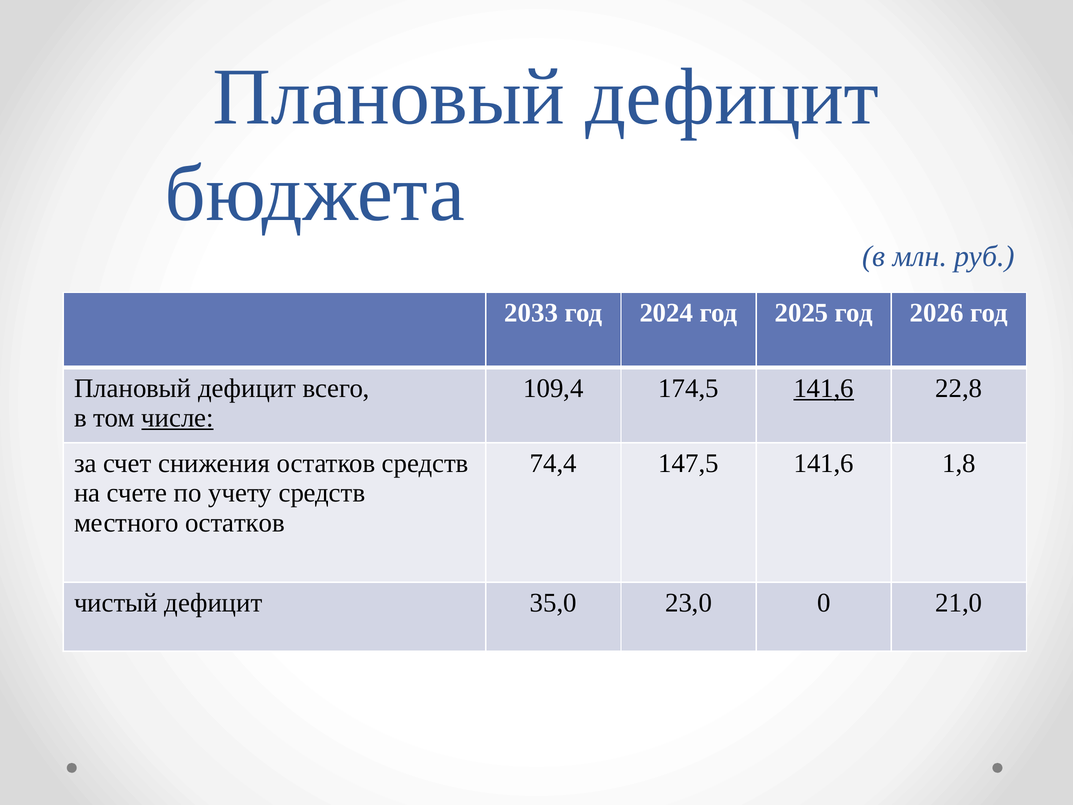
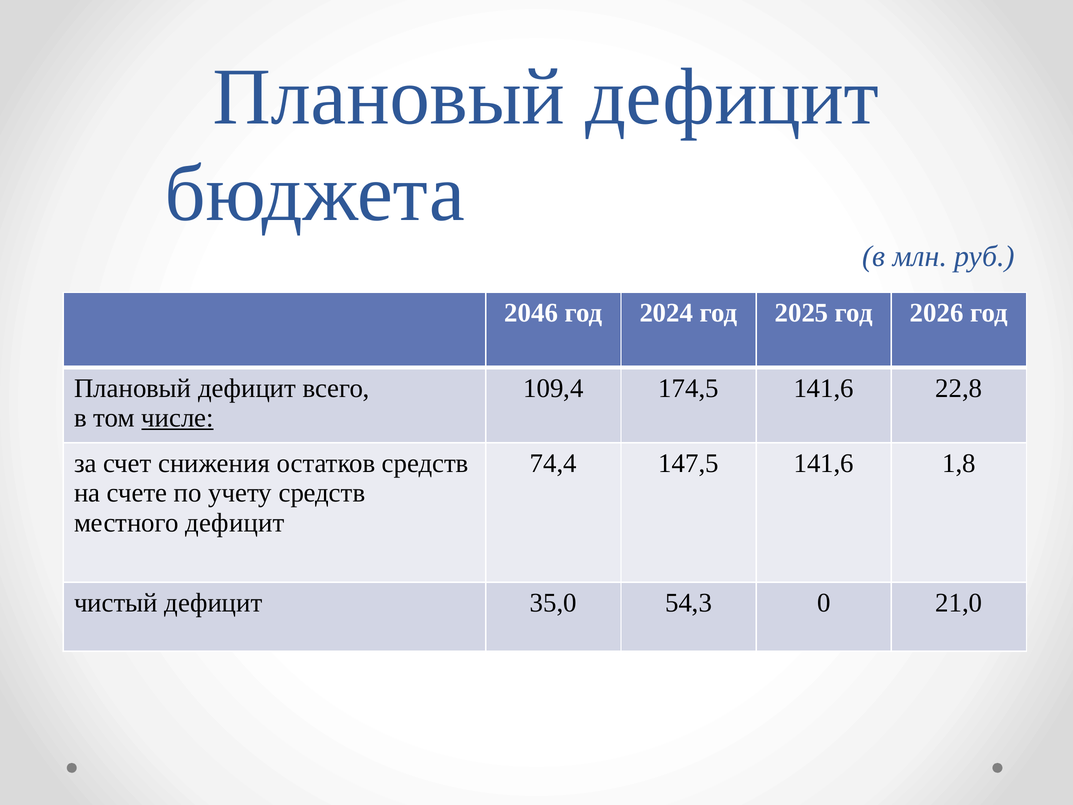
2033: 2033 -> 2046
141,6 at (824, 388) underline: present -> none
местного остатков: остатков -> дефицит
23,0: 23,0 -> 54,3
